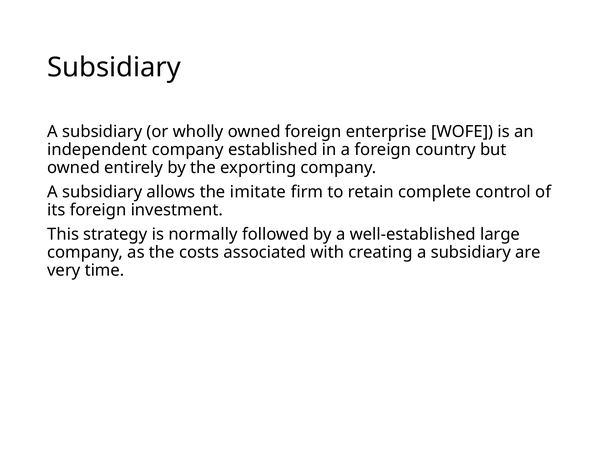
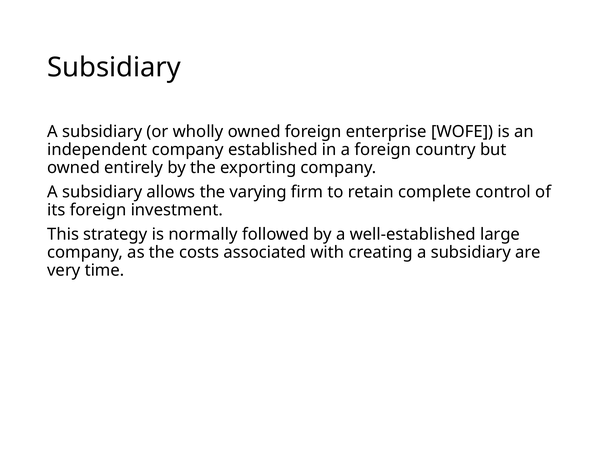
imitate: imitate -> varying
